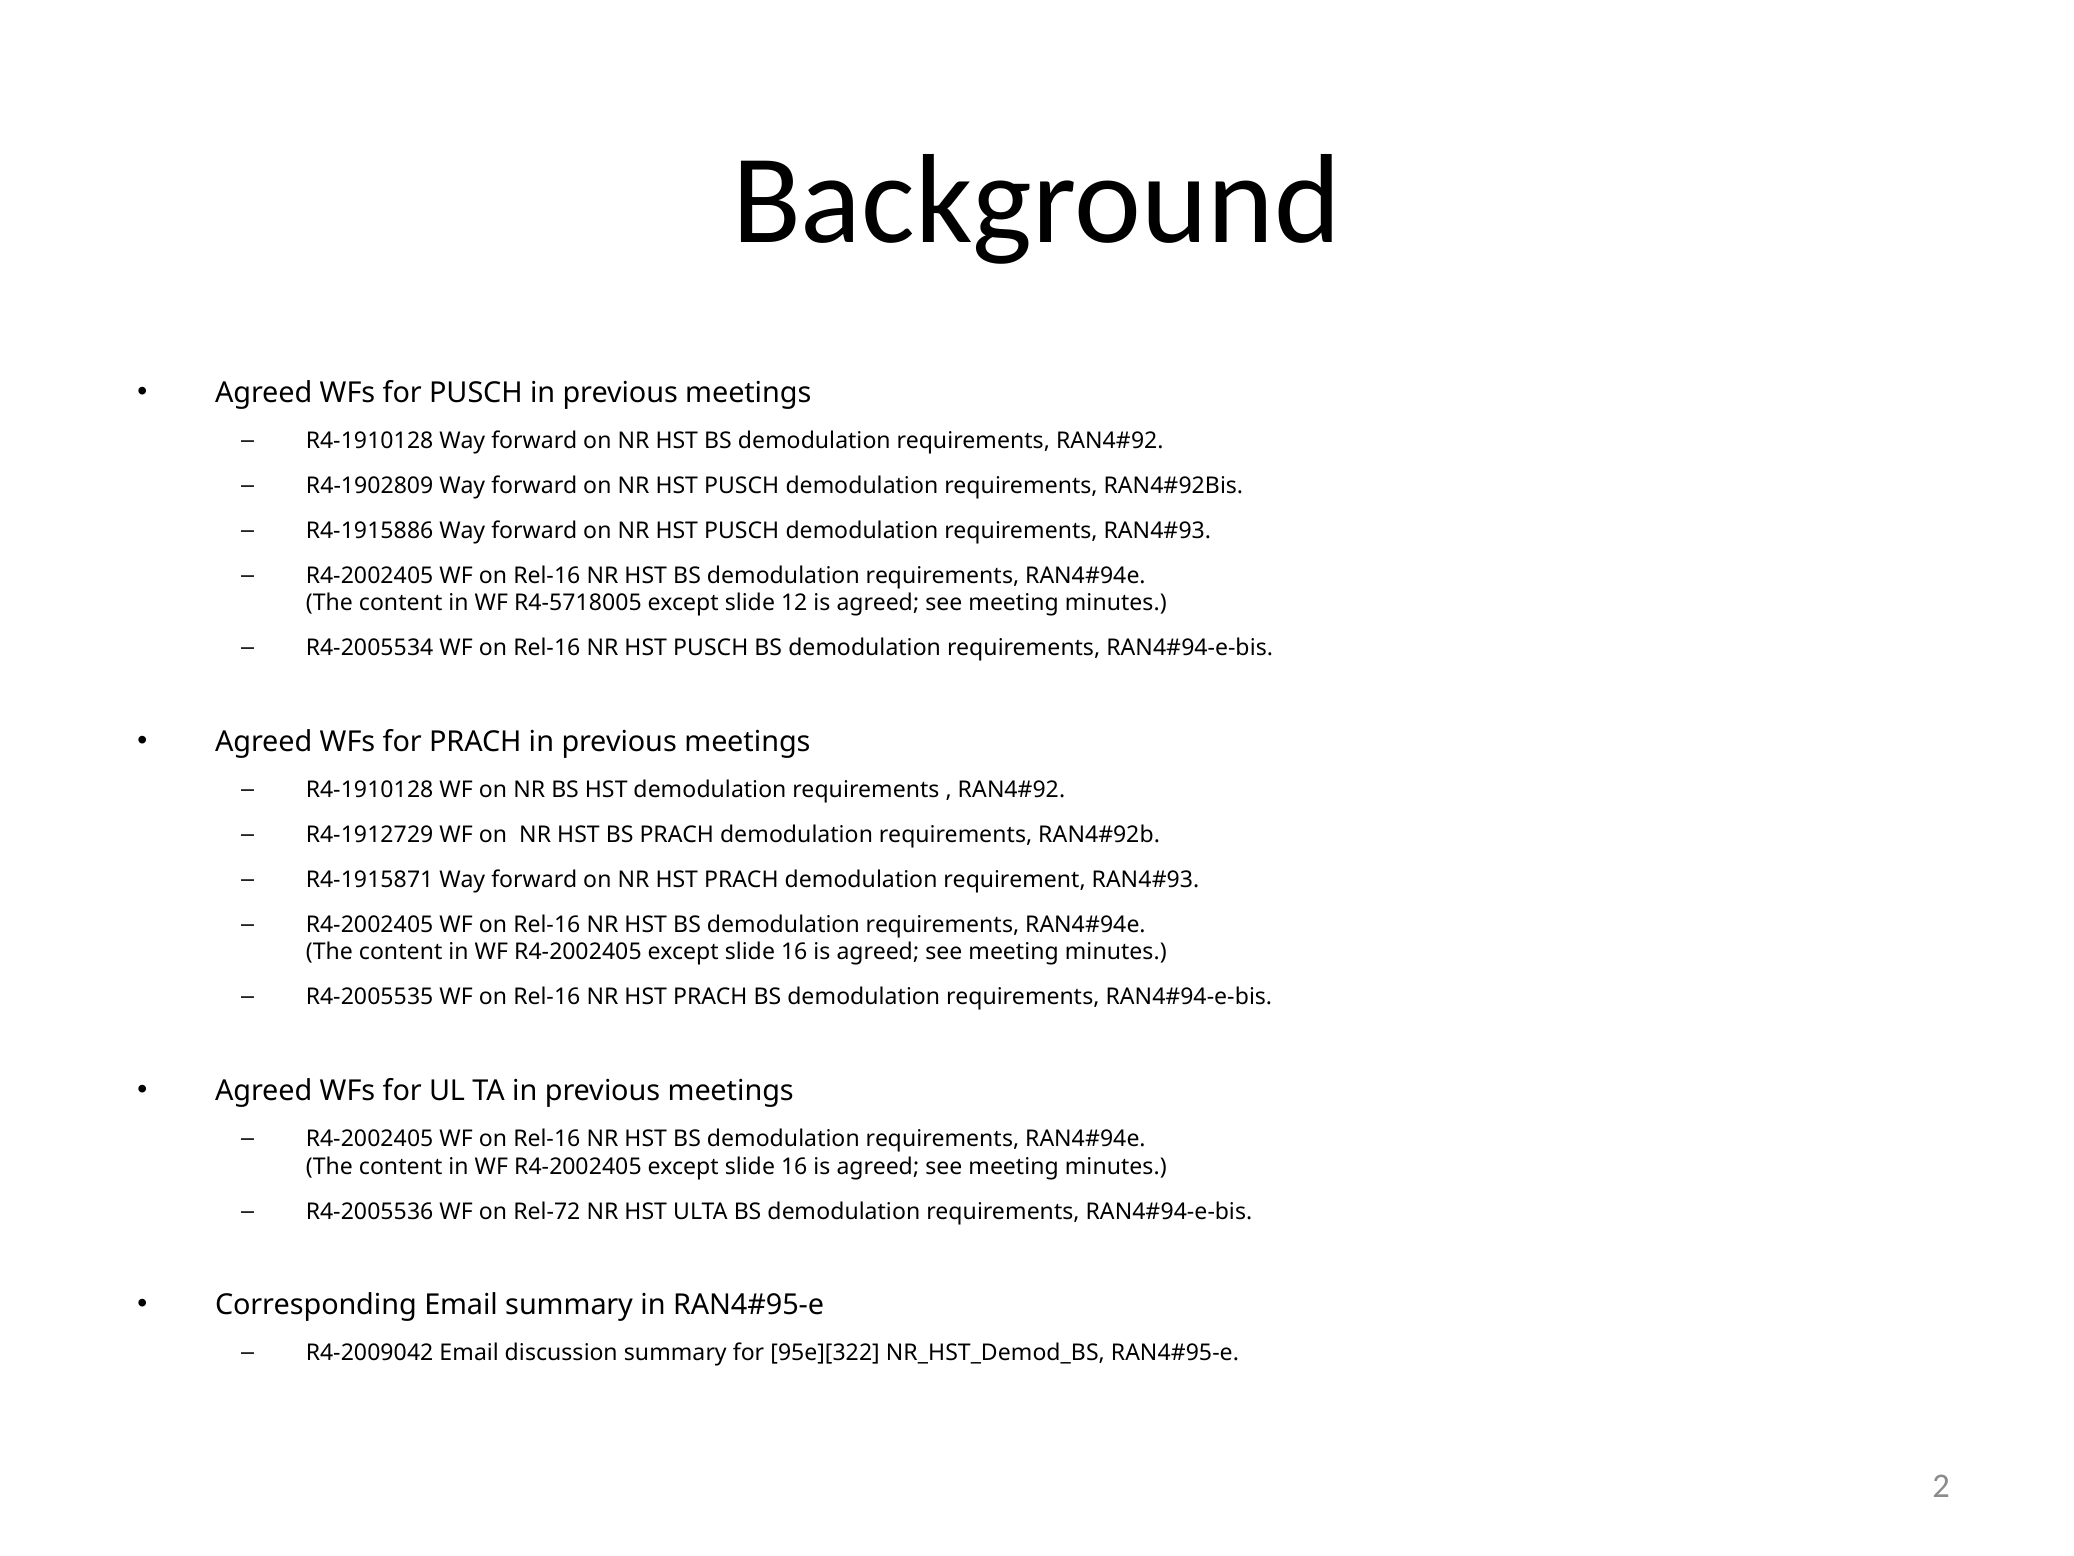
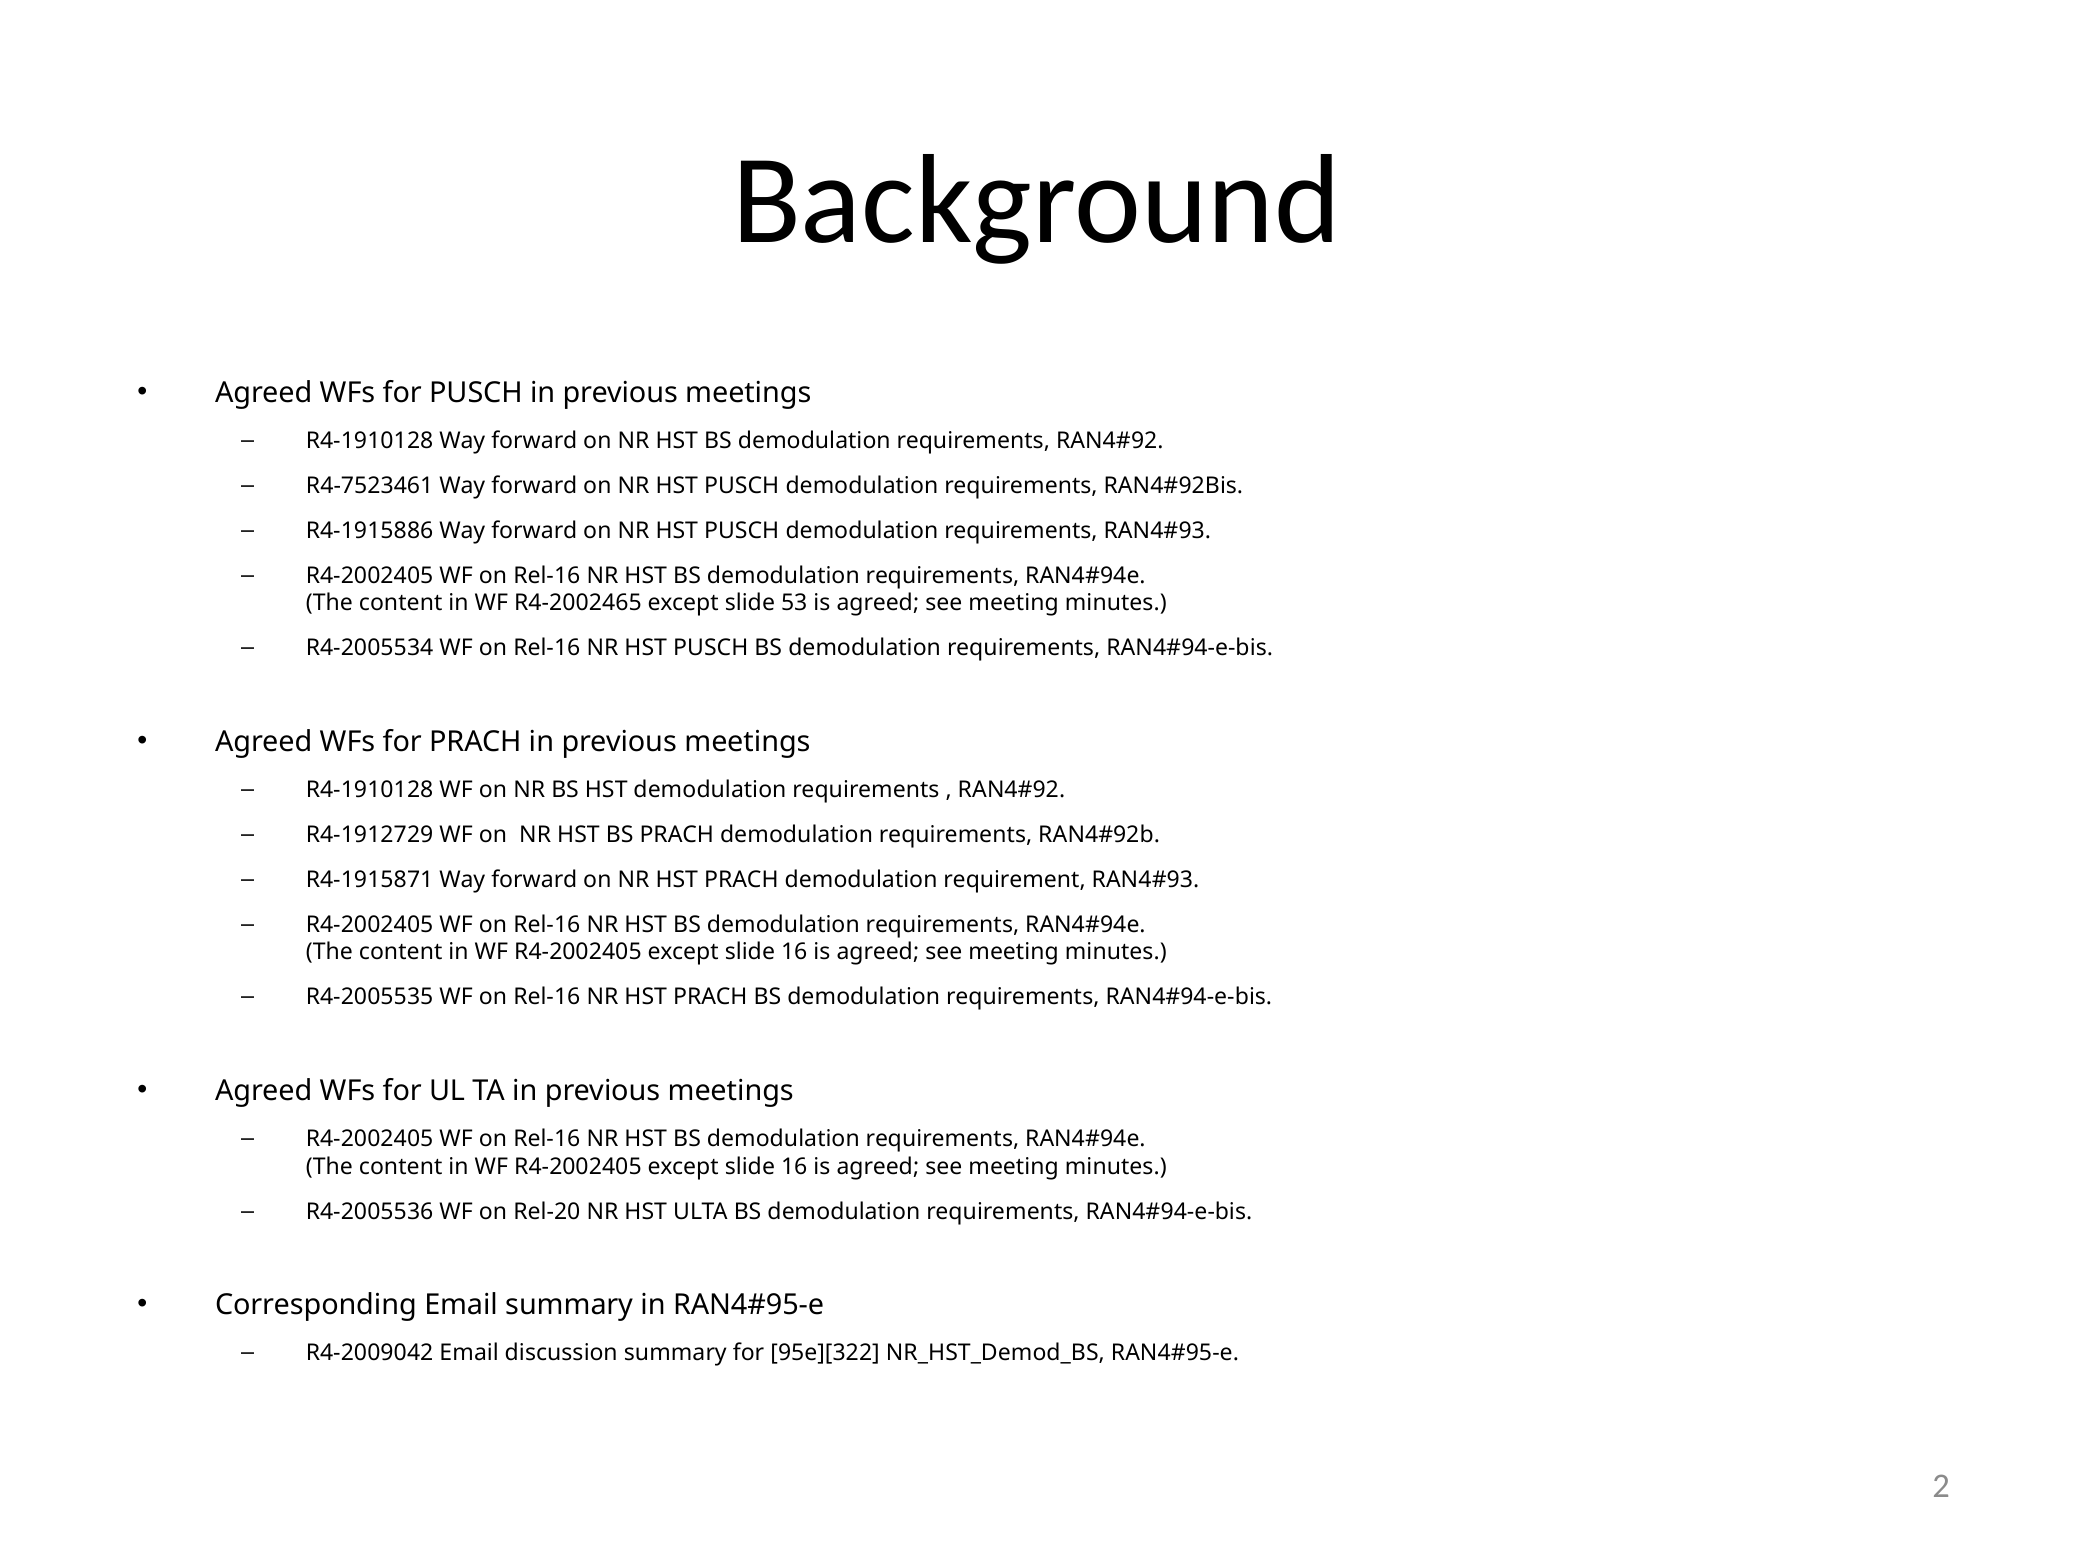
R4-1902809: R4-1902809 -> R4-7523461
R4-5718005: R4-5718005 -> R4-2002465
12: 12 -> 53
Rel-72: Rel-72 -> Rel-20
